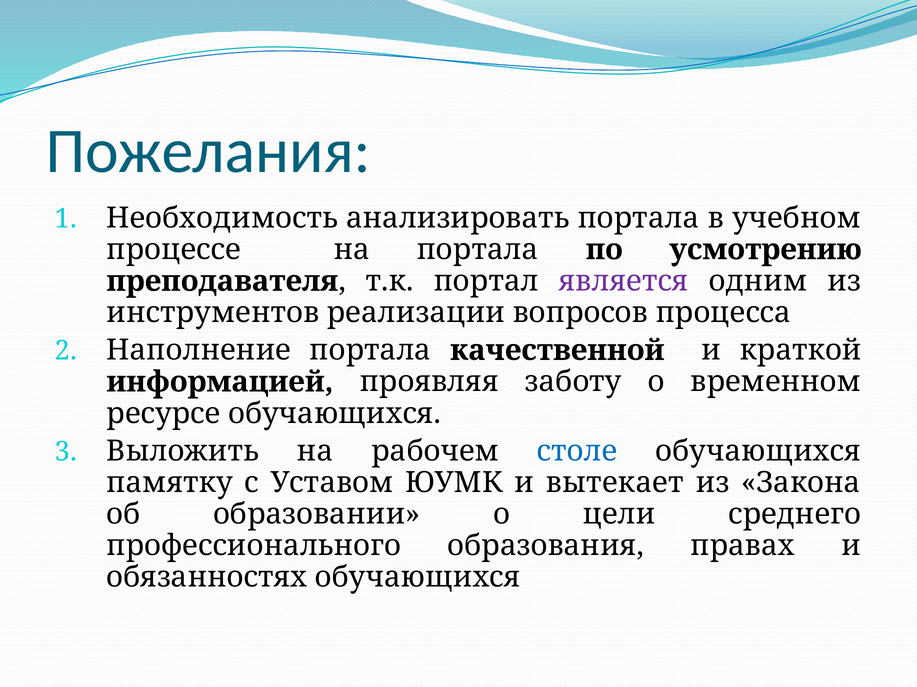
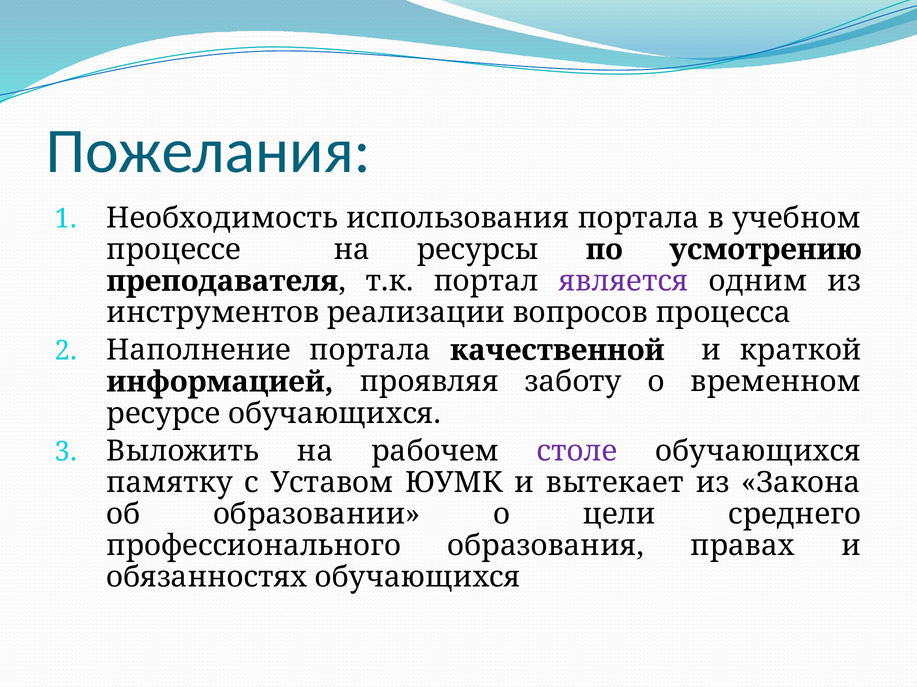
анализировать: анализировать -> использования
на портала: портала -> ресурсы
столе colour: blue -> purple
